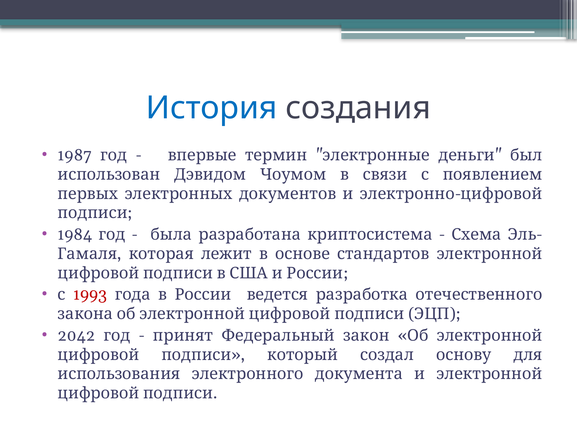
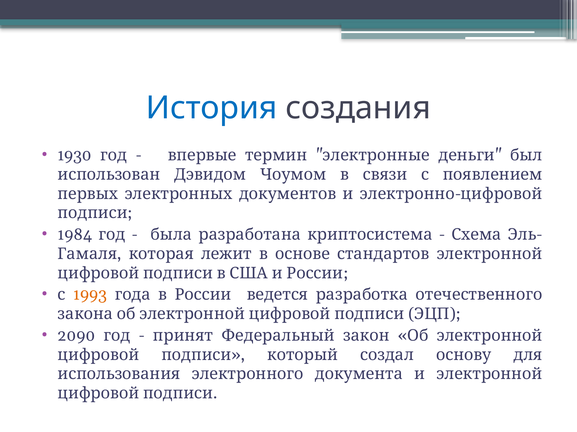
1987: 1987 -> 1930
1993 colour: red -> orange
2042: 2042 -> 2090
